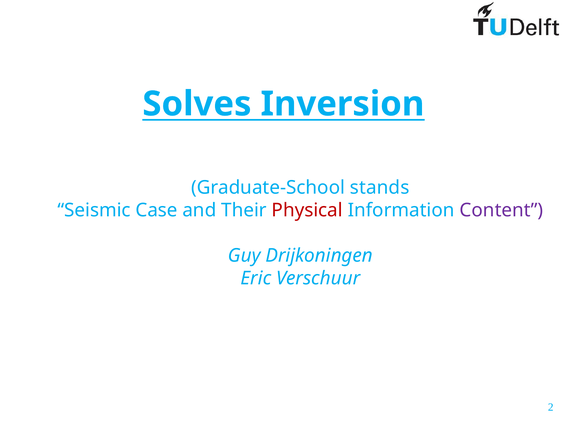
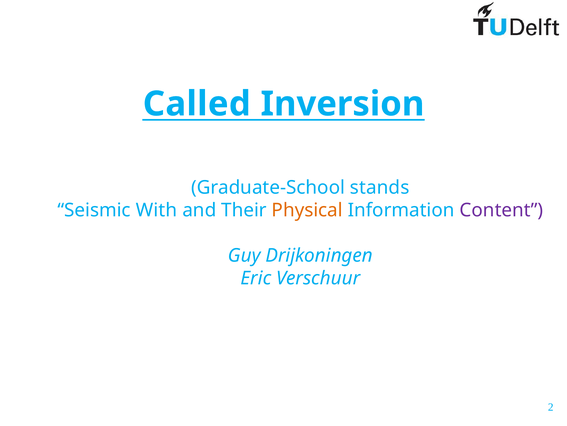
Solves: Solves -> Called
Case: Case -> With
Physical colour: red -> orange
